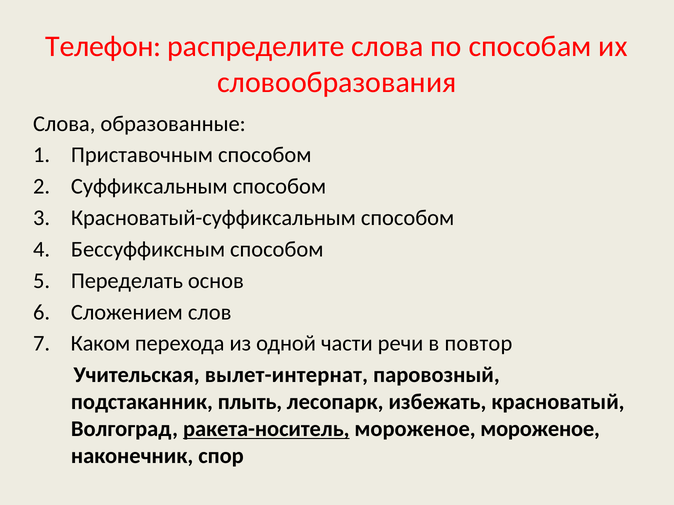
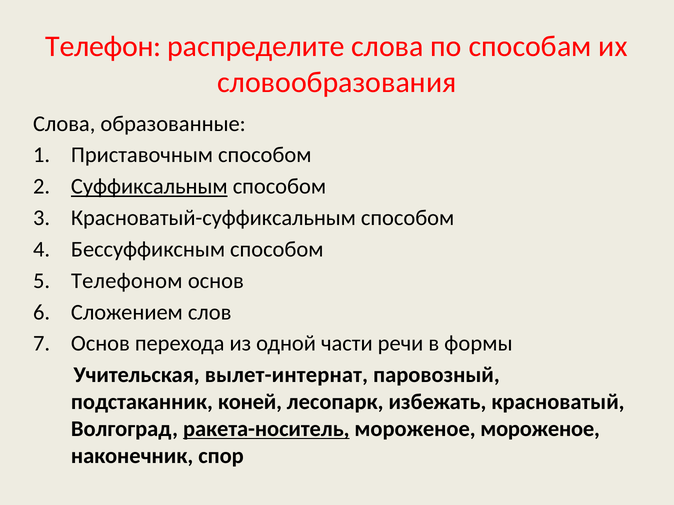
Суффиксальным underline: none -> present
Переделать: Переделать -> Телефоном
Каком at (100, 344): Каком -> Основ
повтор: повтор -> формы
плыть: плыть -> коней
